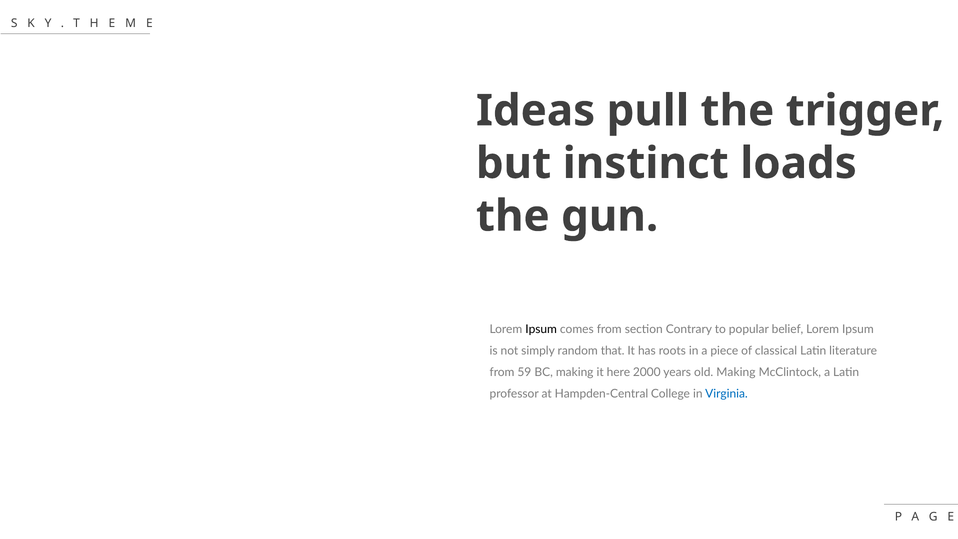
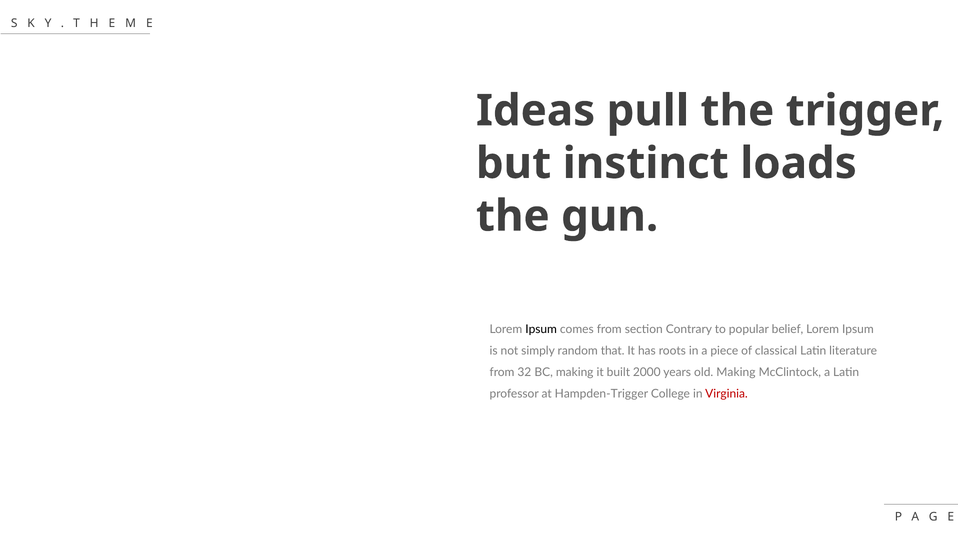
59: 59 -> 32
here: here -> built
Hampden-Central: Hampden-Central -> Hampden-Trigger
Virginia colour: blue -> red
